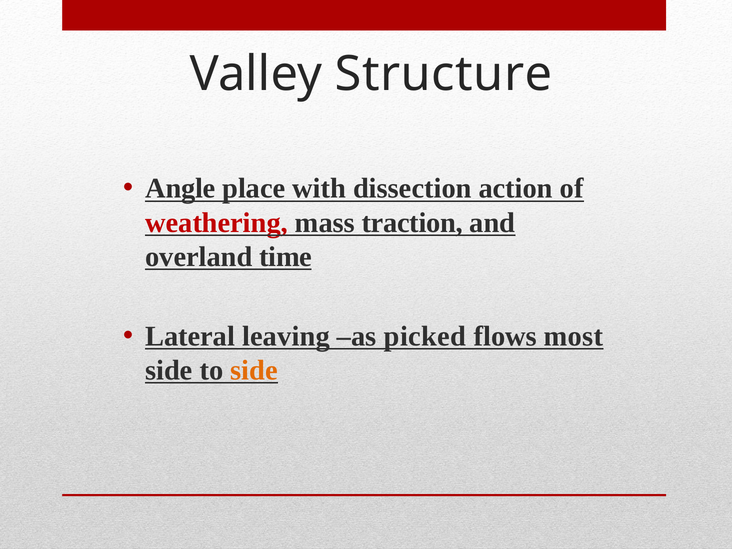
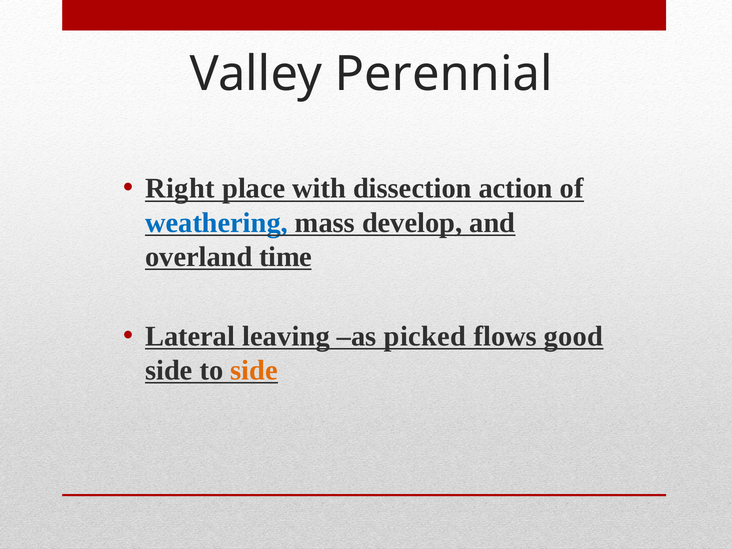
Structure: Structure -> Perennial
Angle: Angle -> Right
weathering colour: red -> blue
traction: traction -> develop
most: most -> good
